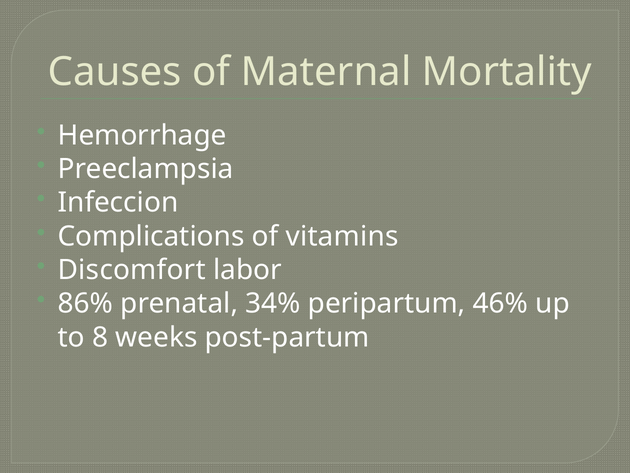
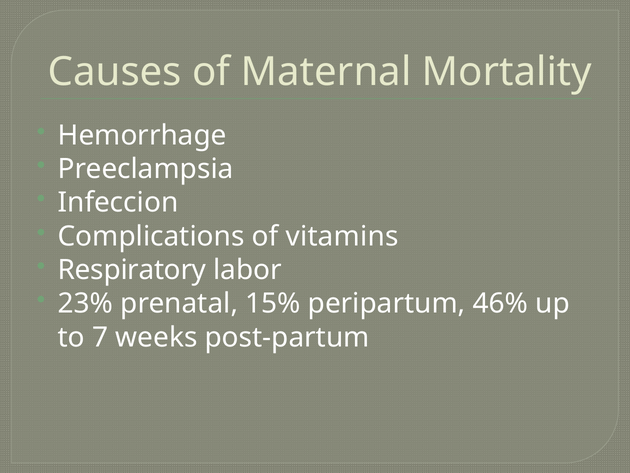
Discomfort: Discomfort -> Respiratory
86%: 86% -> 23%
34%: 34% -> 15%
8: 8 -> 7
